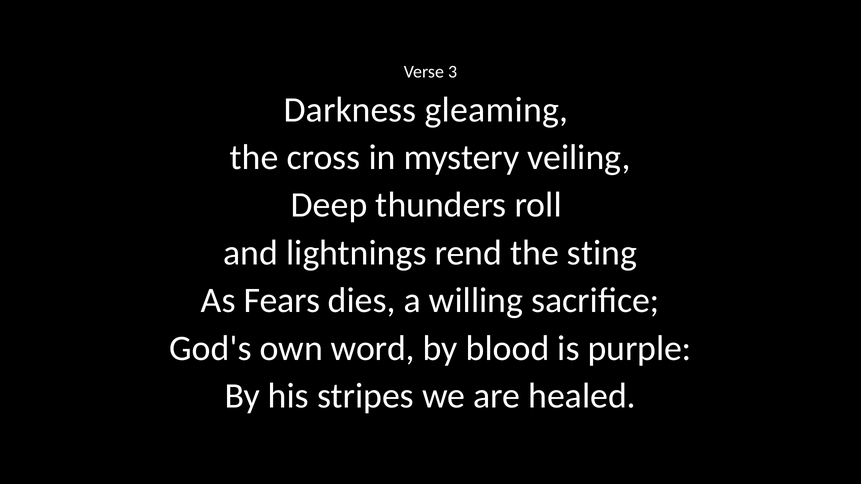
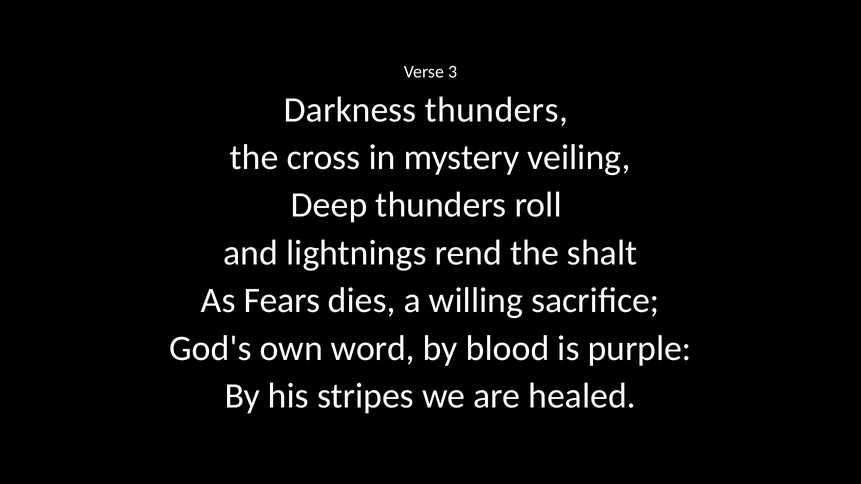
Darkness gleaming: gleaming -> thunders
sting: sting -> shalt
